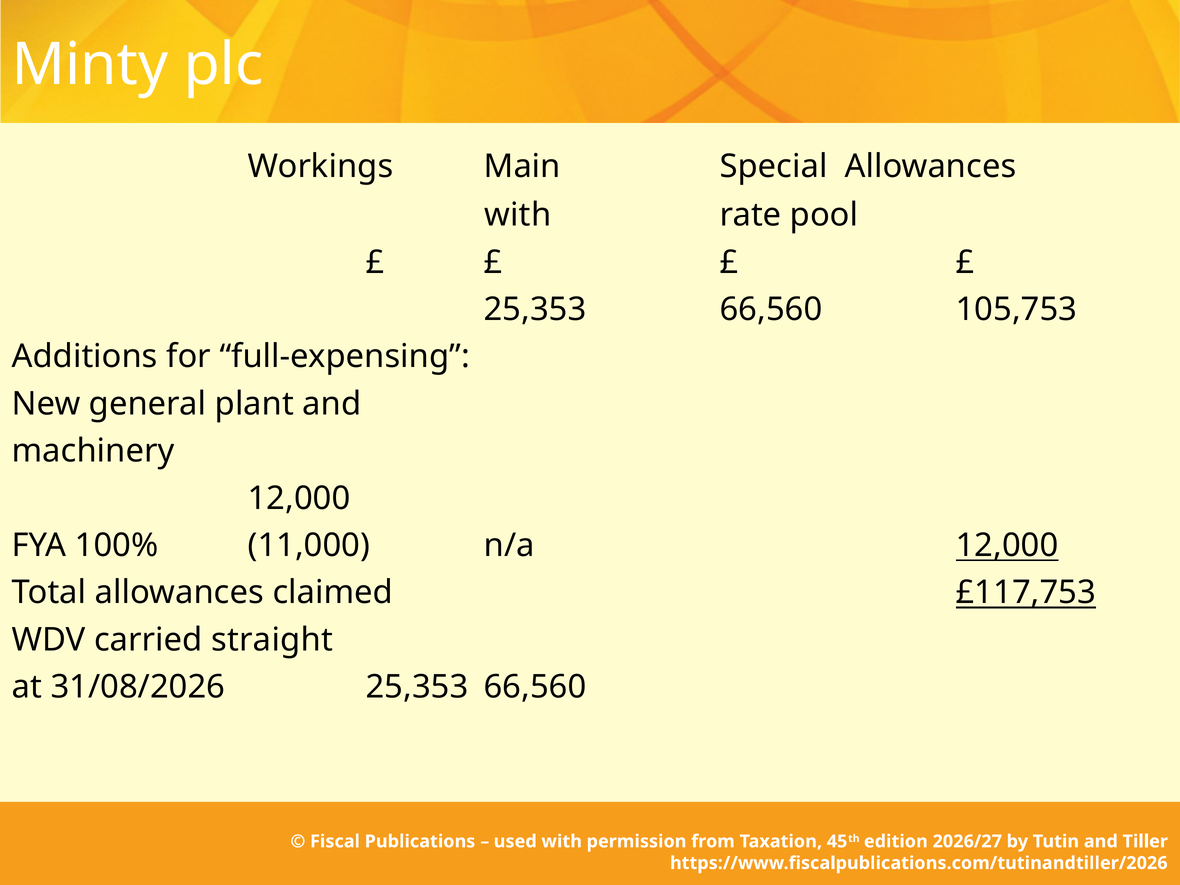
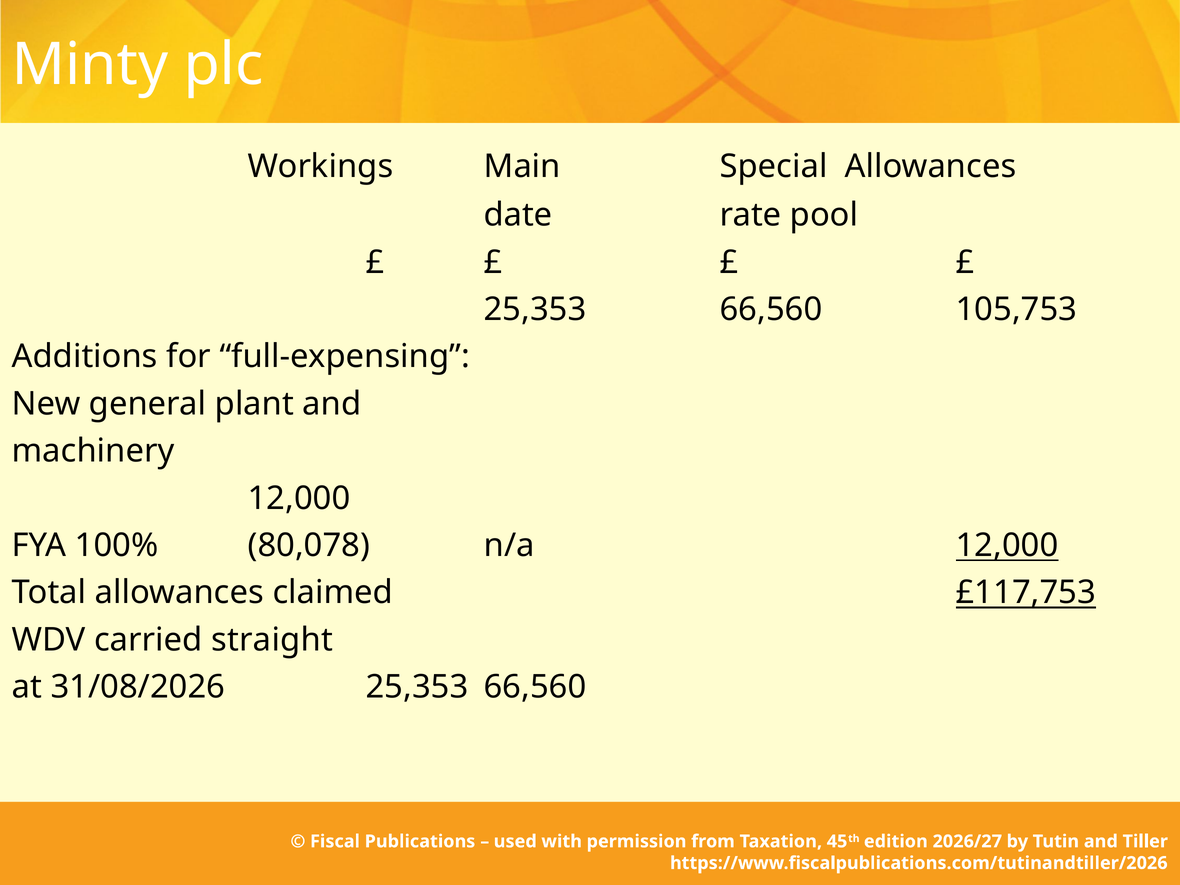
with at (518, 215): with -> date
11,000: 11,000 -> 80,078
